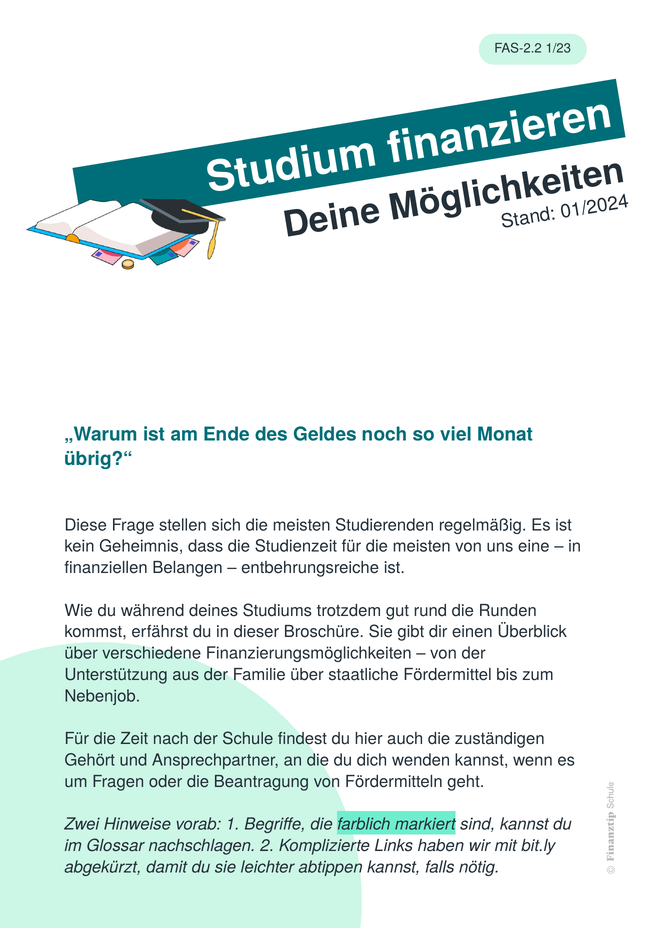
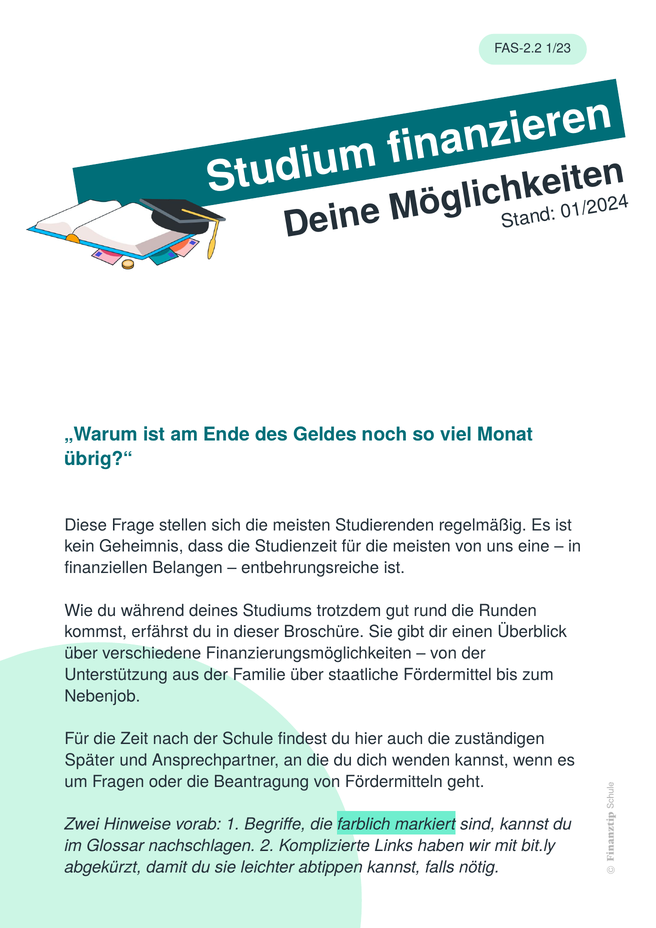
Gehört: Gehört -> Später
